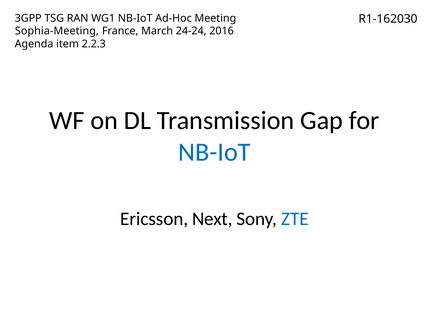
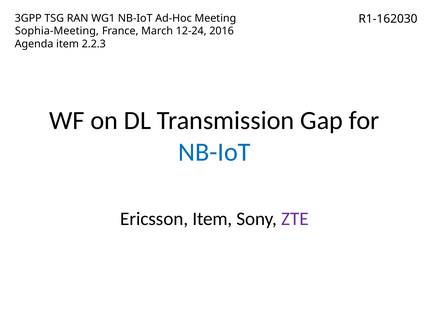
24-24: 24-24 -> 12-24
Ericsson Next: Next -> Item
ZTE colour: blue -> purple
